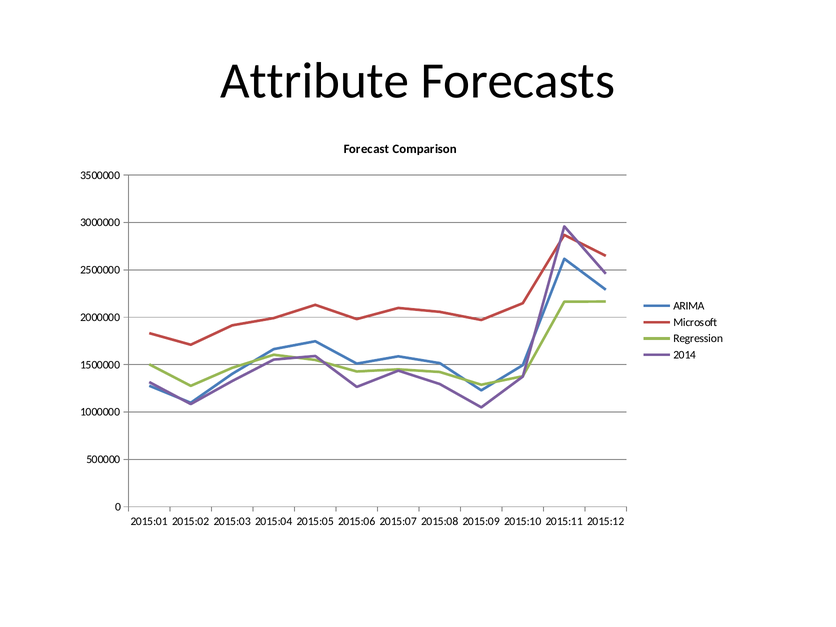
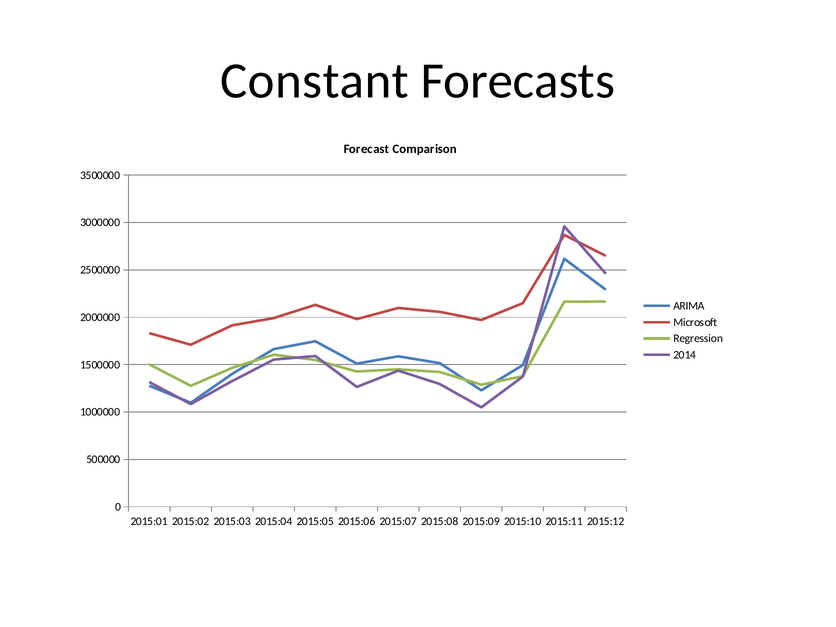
Attribute: Attribute -> Constant
